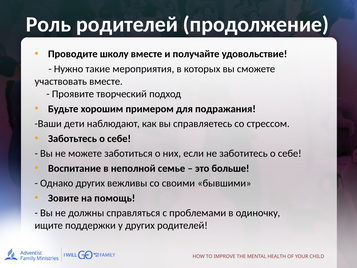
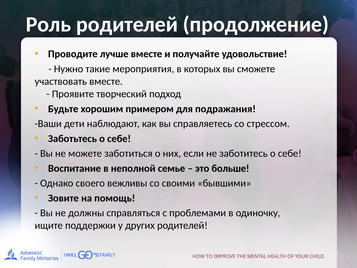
школу: школу -> лучше
Однако других: других -> своего
